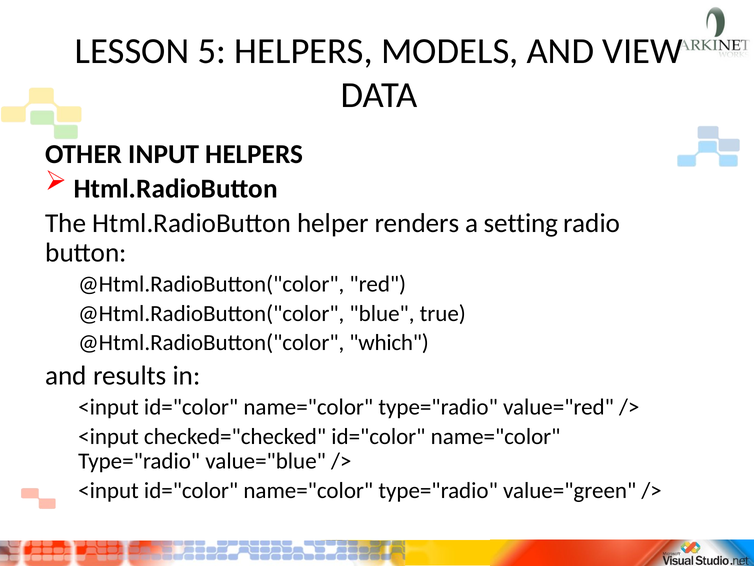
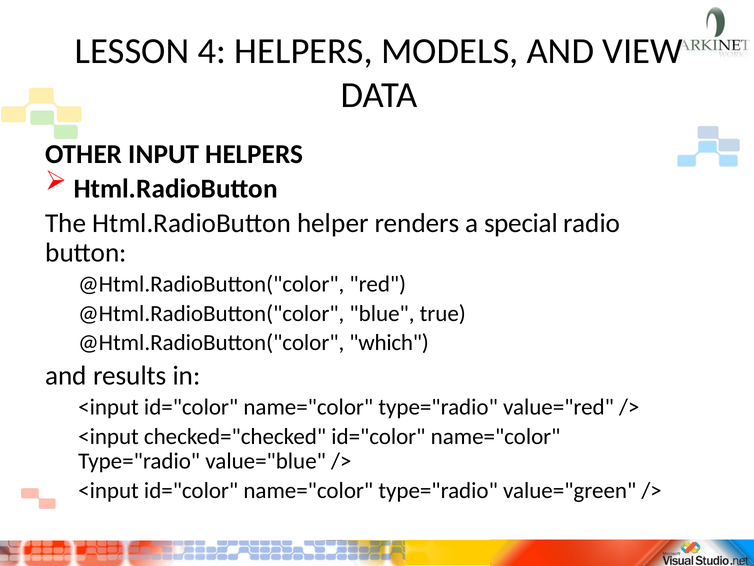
5: 5 -> 4
setting: setting -> special
